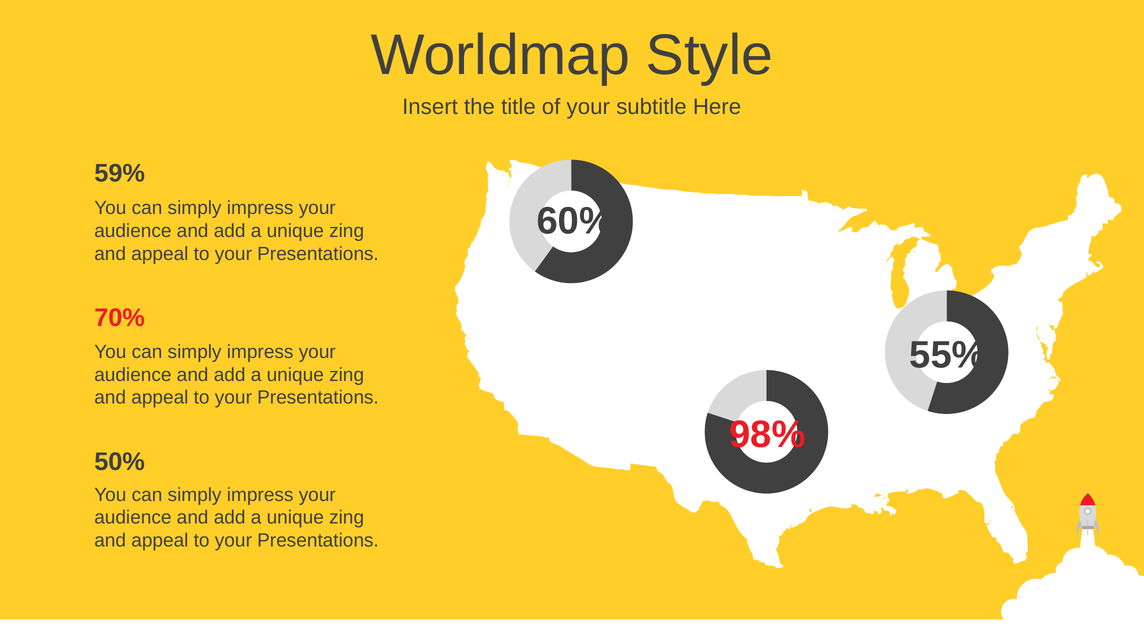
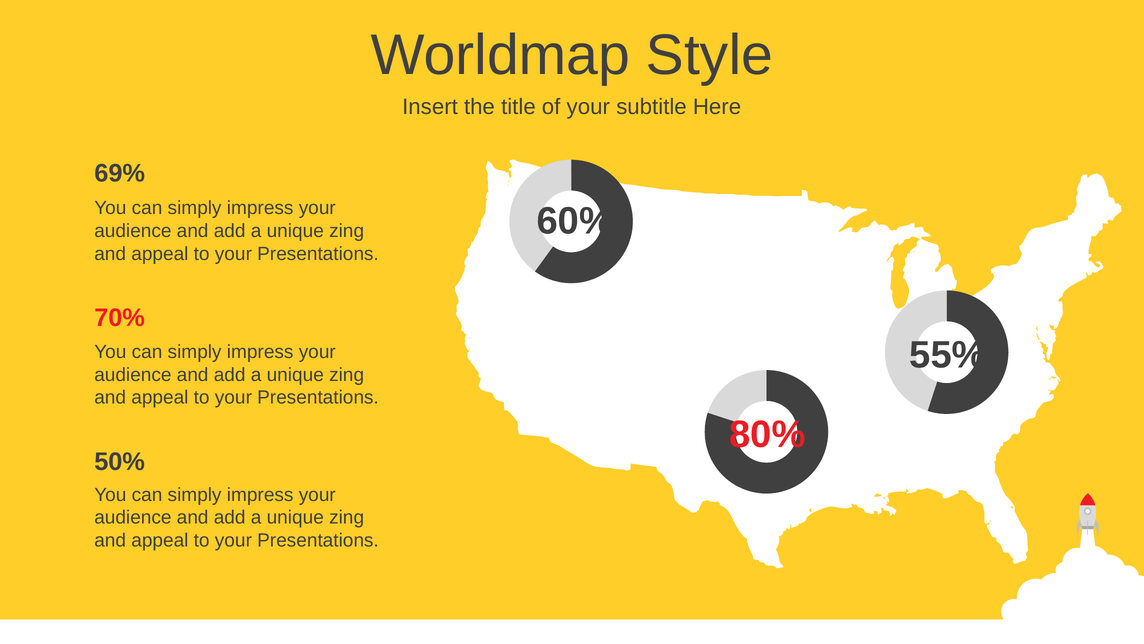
59%: 59% -> 69%
98%: 98% -> 80%
